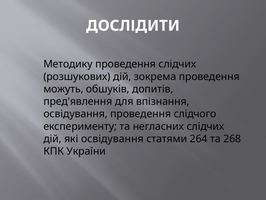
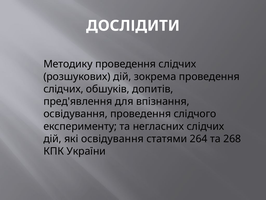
можуть at (63, 89): можуть -> слідчих
